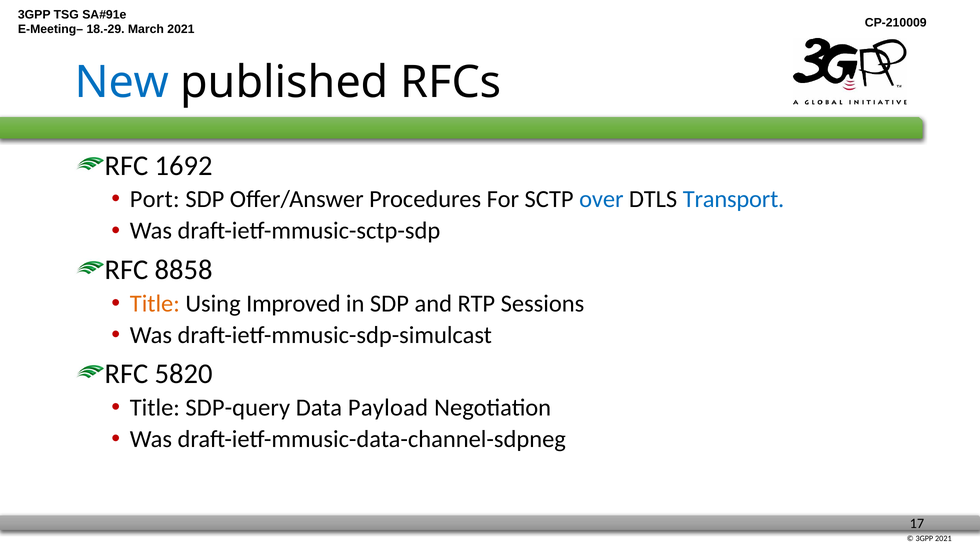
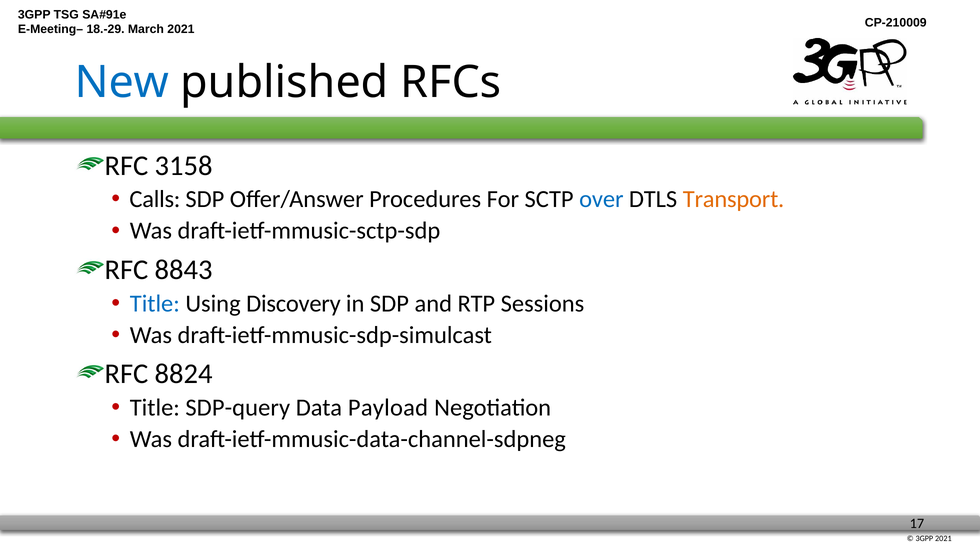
1692: 1692 -> 3158
Port: Port -> Calls
Transport colour: blue -> orange
8858: 8858 -> 8843
Title at (155, 304) colour: orange -> blue
Improved: Improved -> Discovery
5820: 5820 -> 8824
